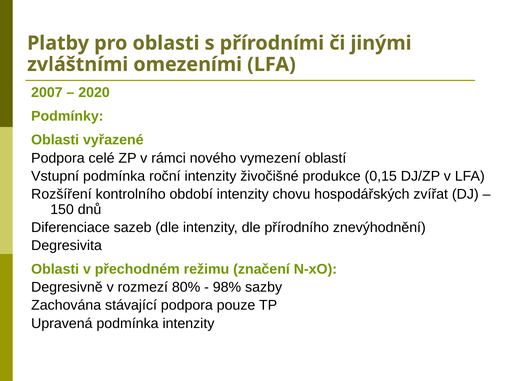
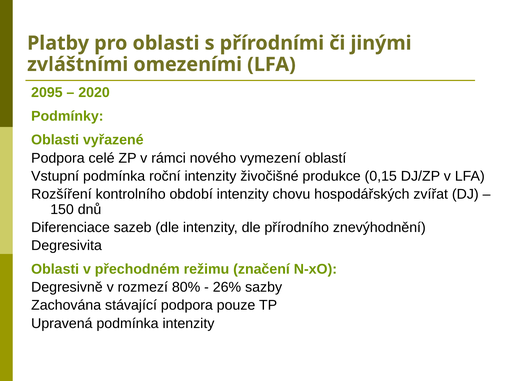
2007: 2007 -> 2095
98%: 98% -> 26%
